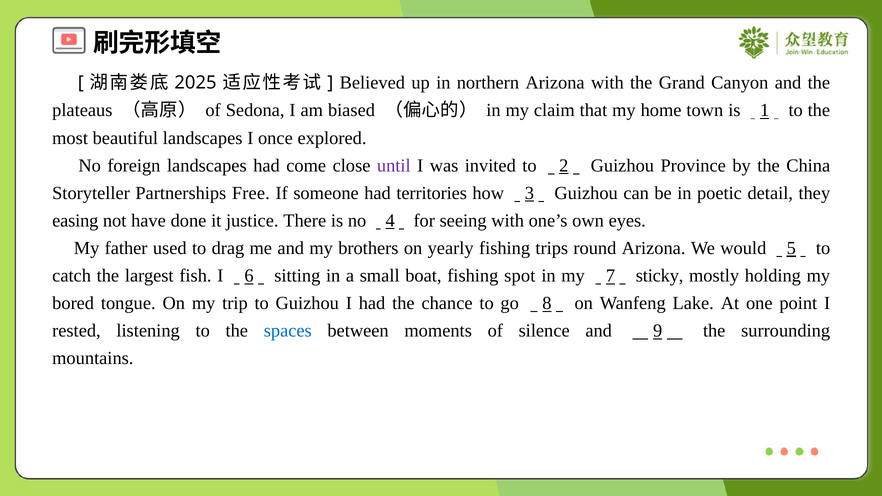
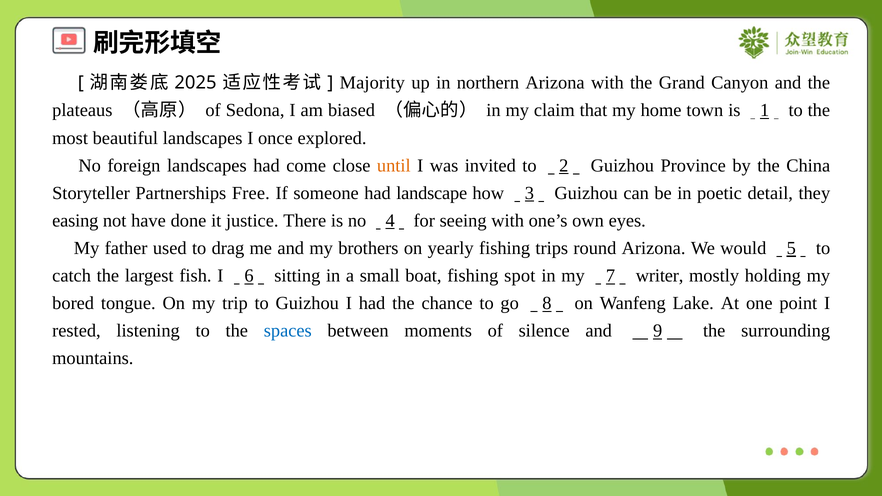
Believed: Believed -> Majority
until colour: purple -> orange
territories: territories -> landscape
sticky: sticky -> writer
